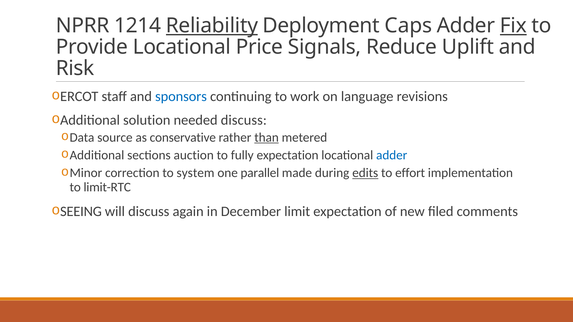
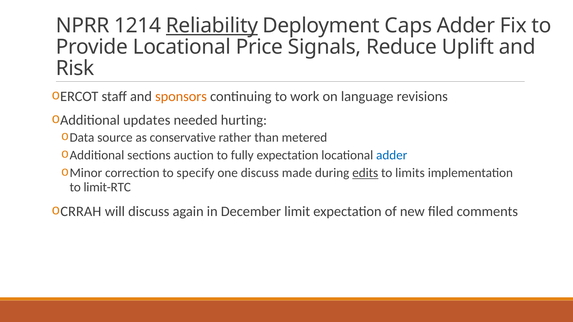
Fix underline: present -> none
sponsors colour: blue -> orange
solution: solution -> updates
needed discuss: discuss -> hurting
than underline: present -> none
system: system -> specify
one parallel: parallel -> discuss
effort: effort -> limits
SEEING: SEEING -> CRRAH
